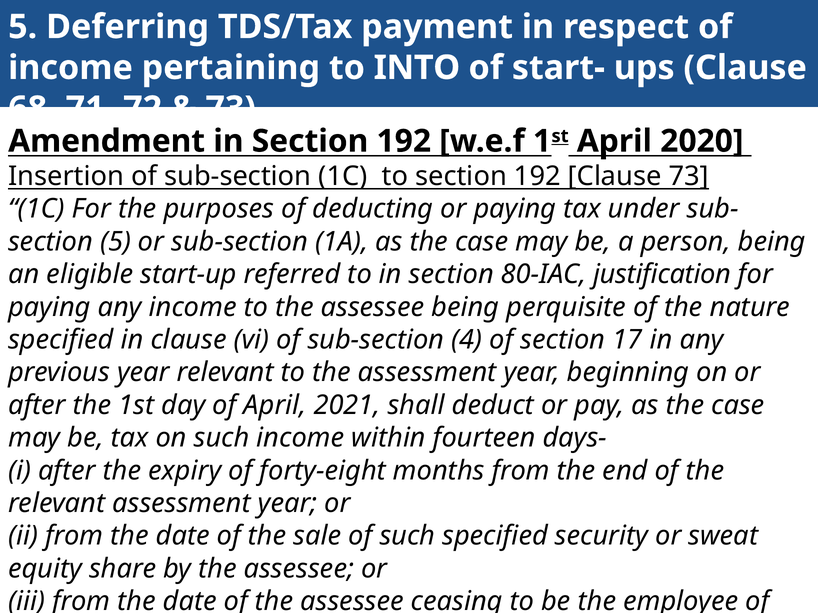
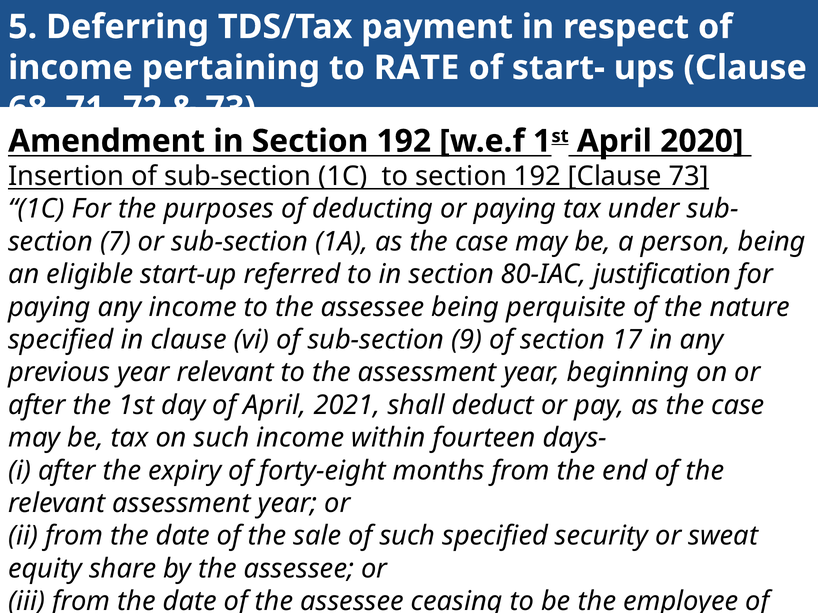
INTO: INTO -> RATE
section 5: 5 -> 7
4: 4 -> 9
